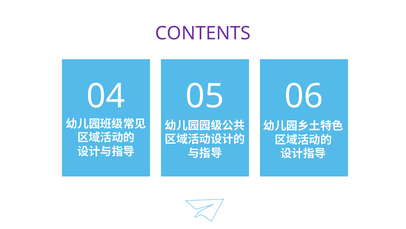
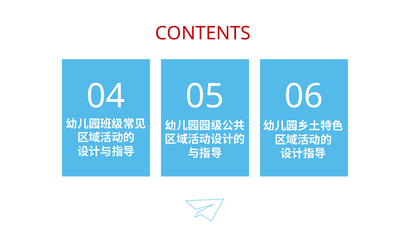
CONTENTS colour: purple -> red
